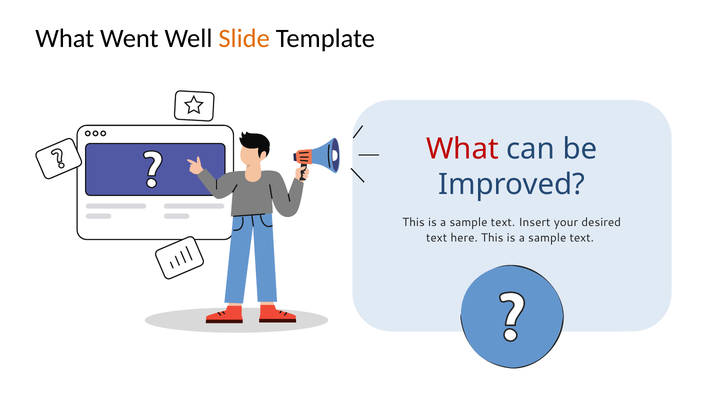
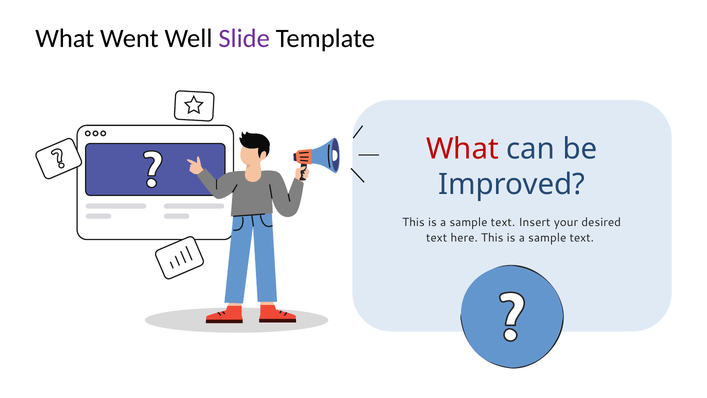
Slide colour: orange -> purple
